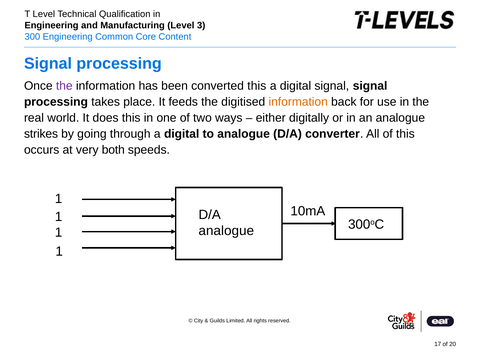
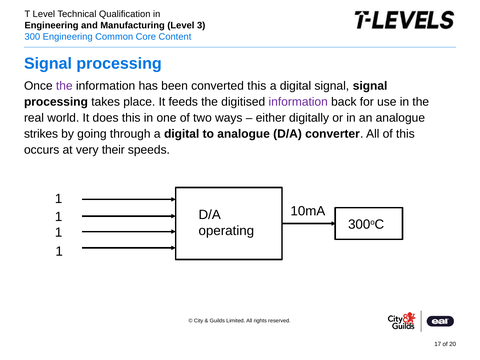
information at (298, 102) colour: orange -> purple
both: both -> their
analogue at (226, 231): analogue -> operating
